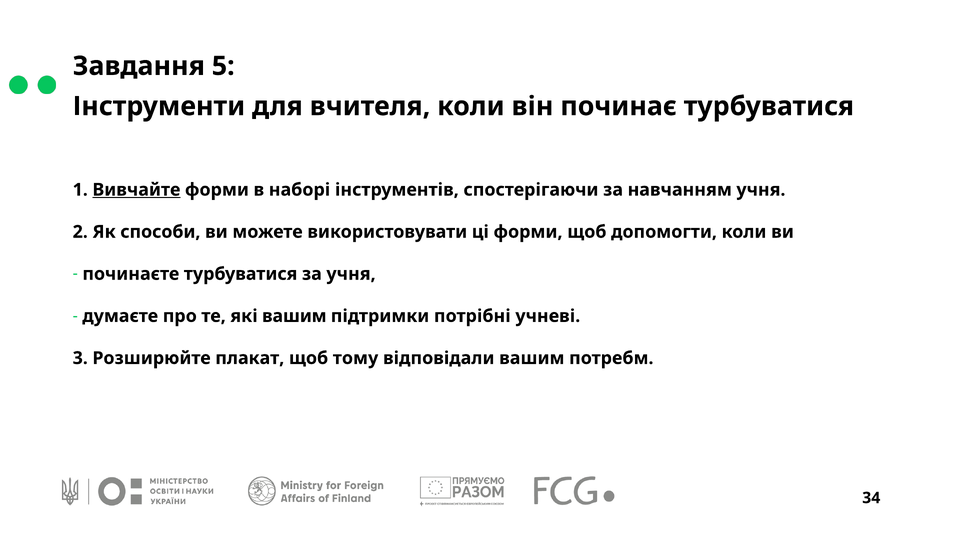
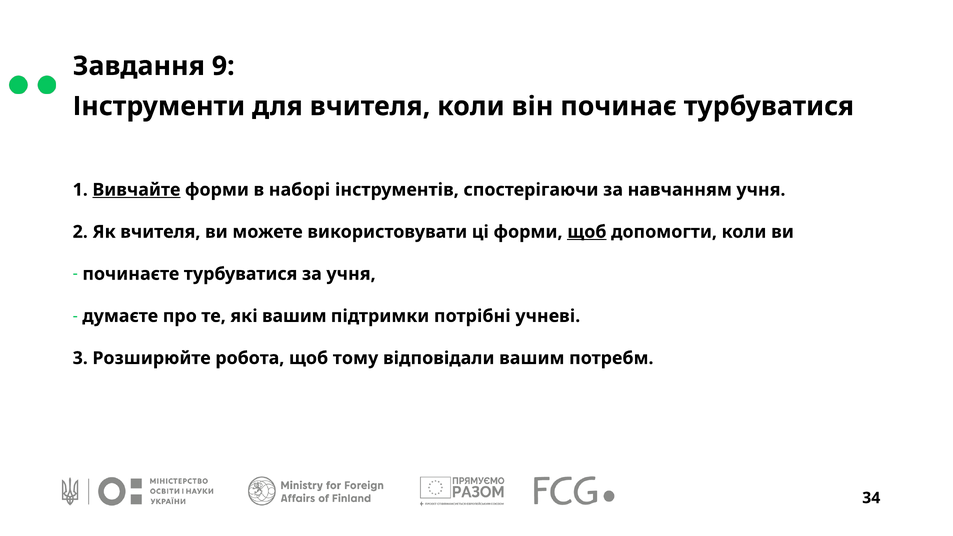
5: 5 -> 9
Як способи: способи -> вчителя
щоб at (587, 232) underline: none -> present
плакат: плакат -> робота
